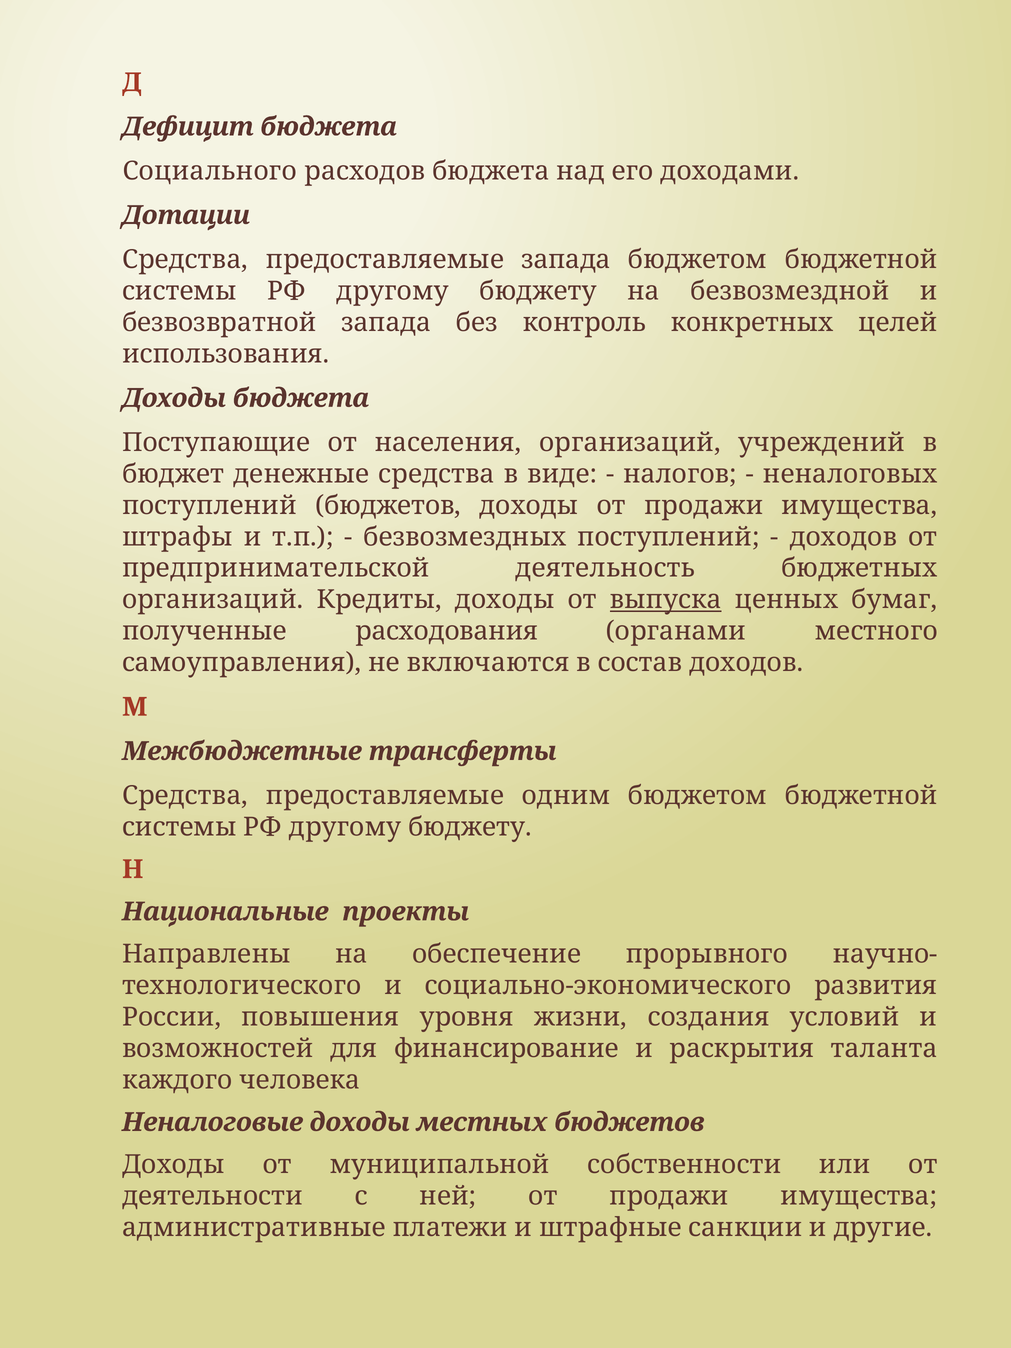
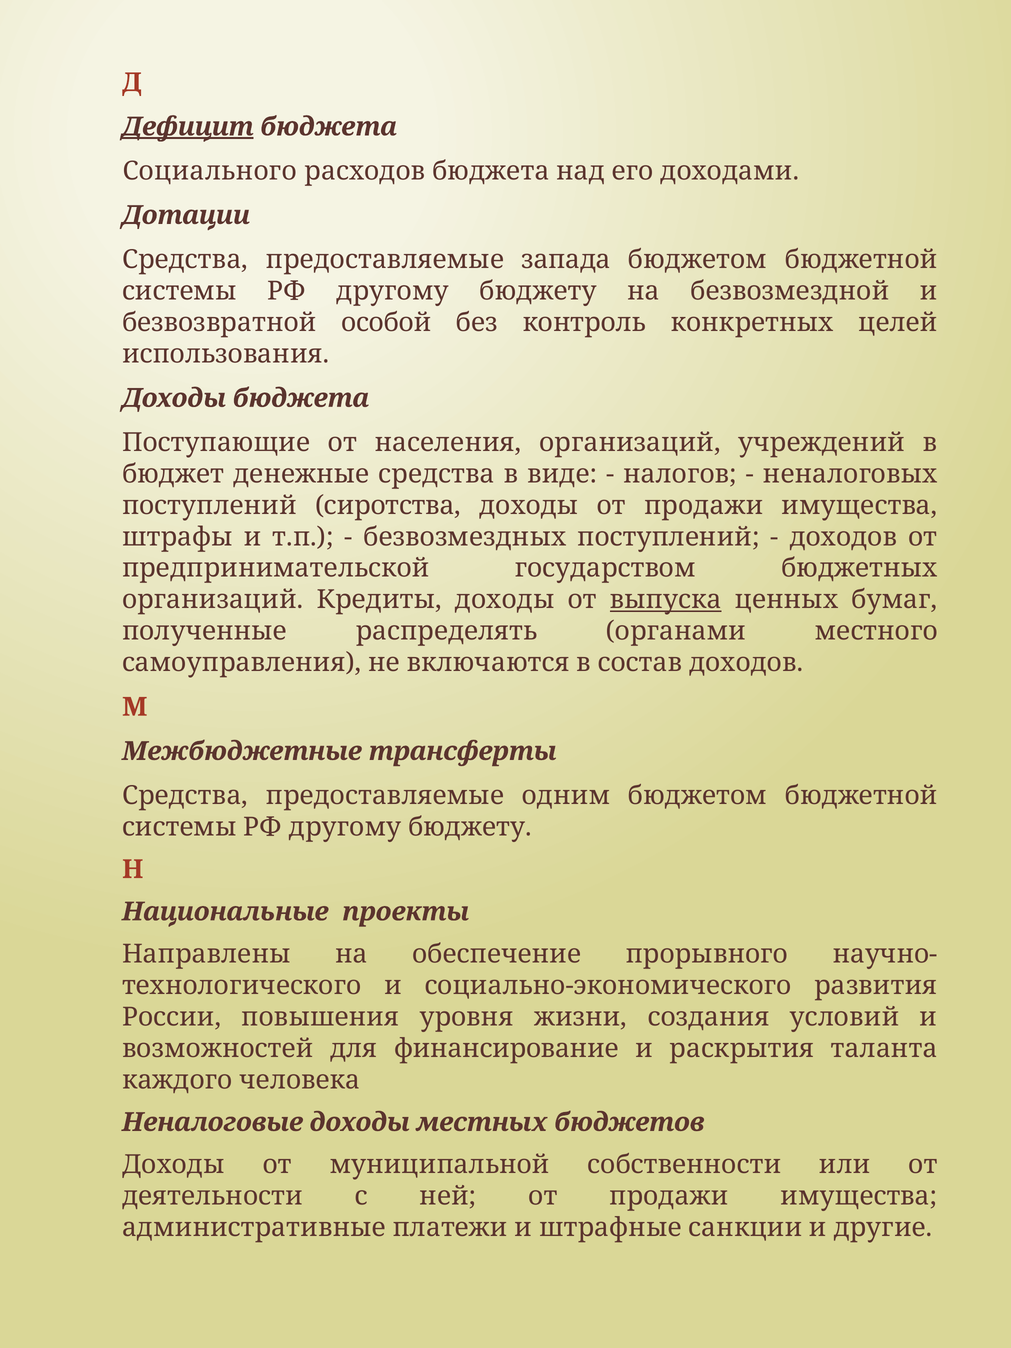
Дефицит underline: none -> present
безвозвратной запада: запада -> особой
поступлений бюджетов: бюджетов -> сиротства
деятельность: деятельность -> государством
расходования: расходования -> распределять
